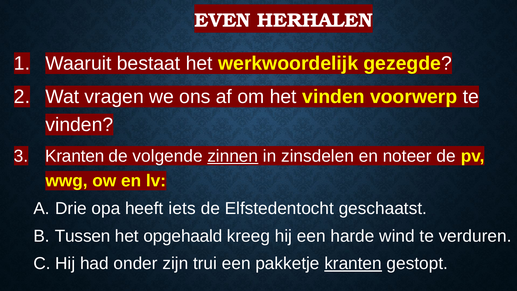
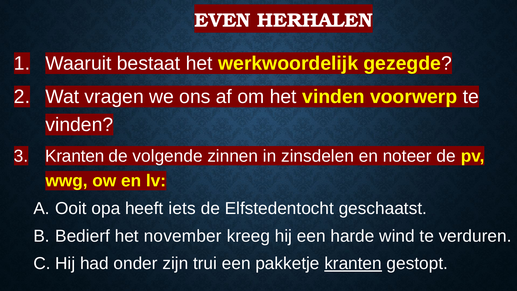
zinnen underline: present -> none
Drie: Drie -> Ooit
Tussen: Tussen -> Bedierf
opgehaald: opgehaald -> november
